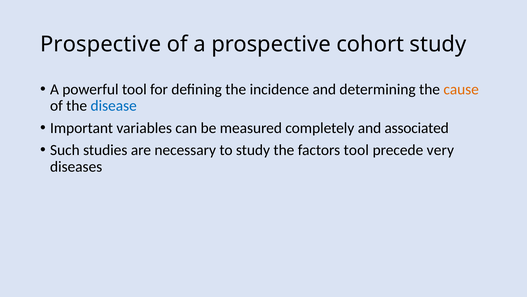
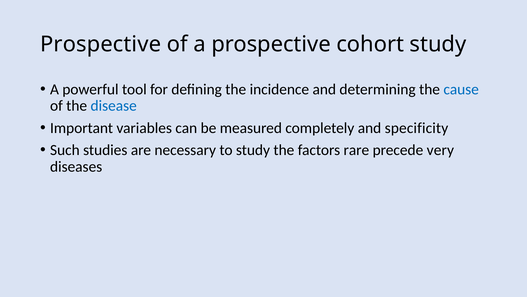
cause colour: orange -> blue
associated: associated -> specificity
factors tool: tool -> rare
